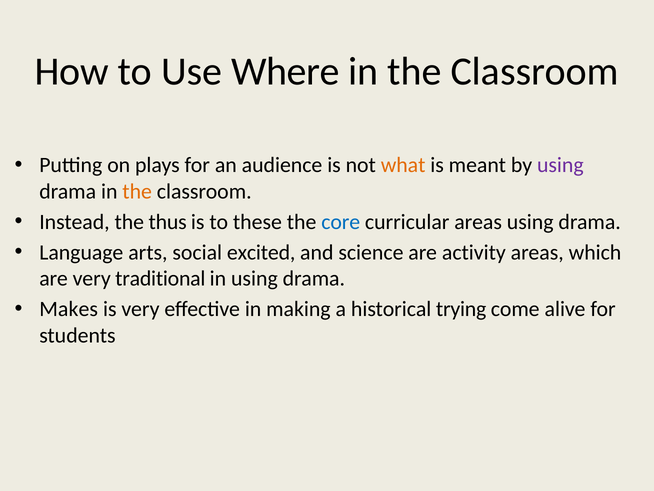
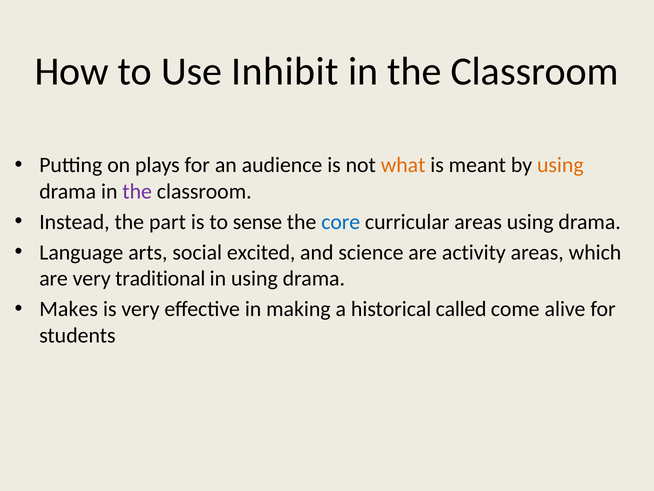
Where: Where -> Inhibit
using at (560, 165) colour: purple -> orange
the at (137, 191) colour: orange -> purple
thus: thus -> part
these: these -> sense
trying: trying -> called
